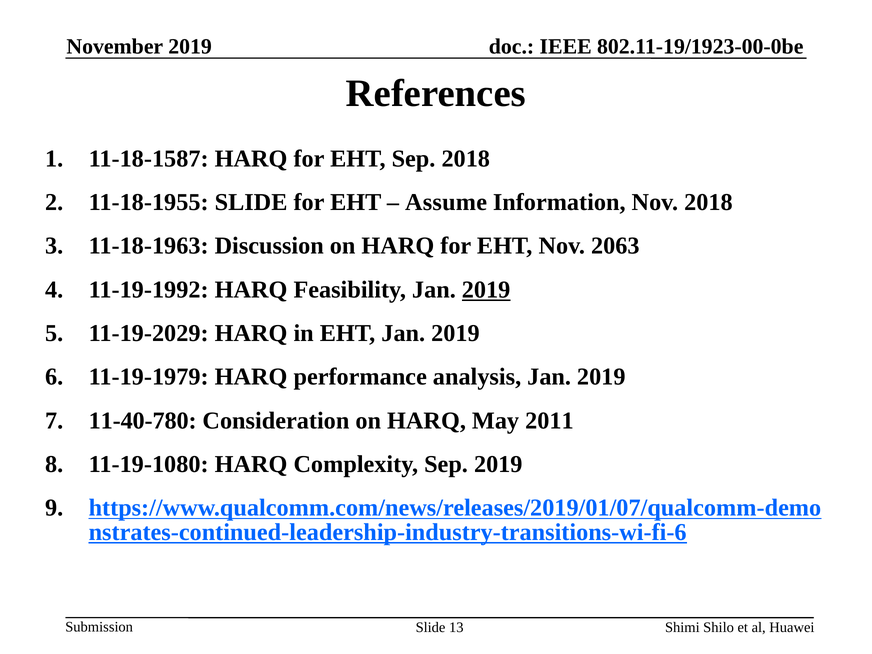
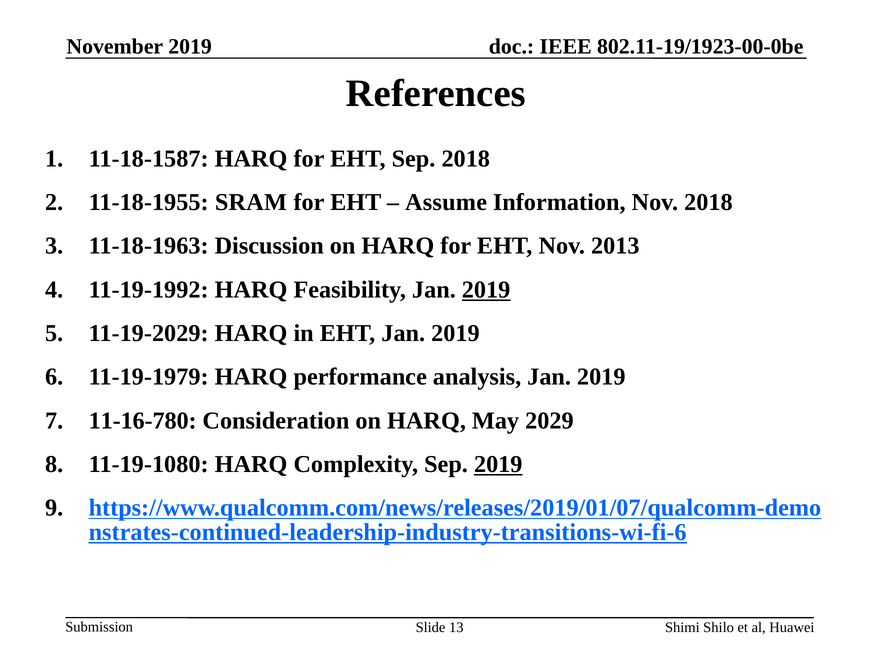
11-18-1955 SLIDE: SLIDE -> SRAM
2063: 2063 -> 2013
11-40-780: 11-40-780 -> 11-16-780
2011: 2011 -> 2029
2019 at (498, 464) underline: none -> present
